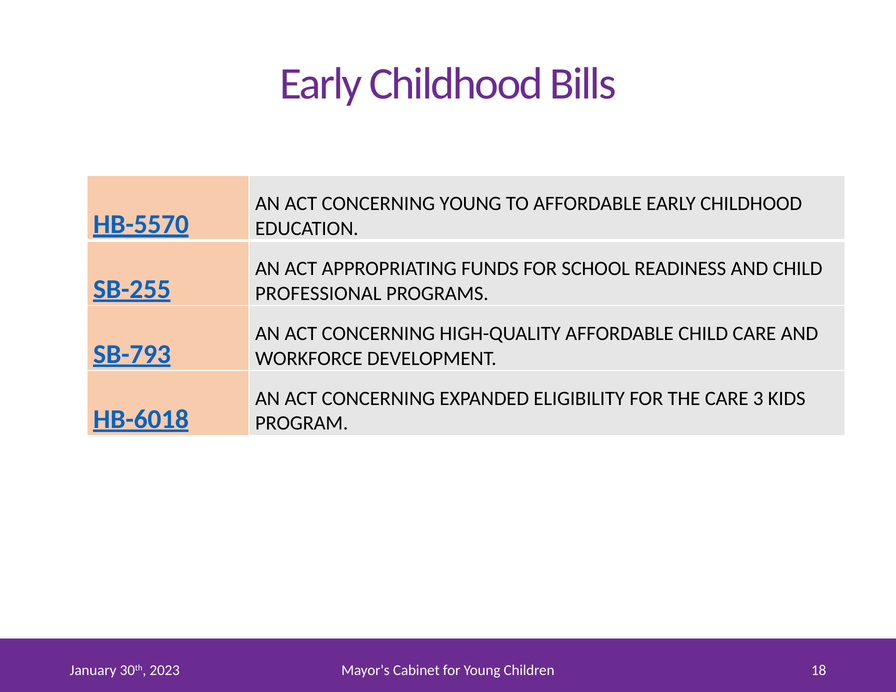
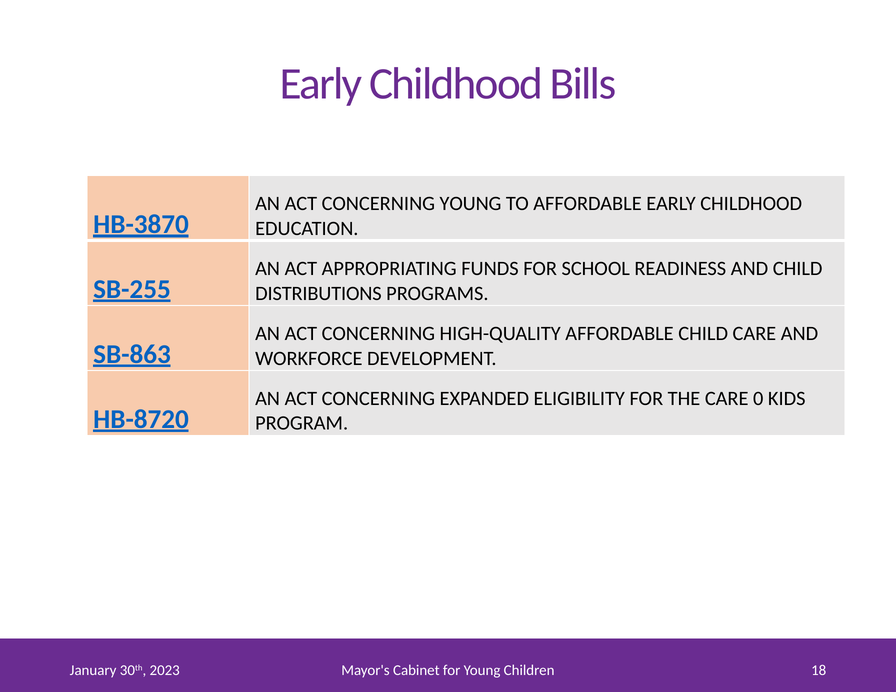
HB-5570: HB-5570 -> HB-3870
PROFESSIONAL: PROFESSIONAL -> DISTRIBUTIONS
SB-793: SB-793 -> SB-863
3: 3 -> 0
HB-6018: HB-6018 -> HB-8720
